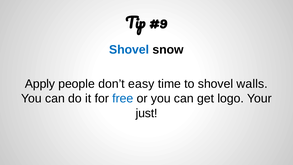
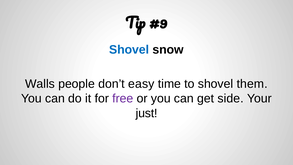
Apply: Apply -> Walls
walls: walls -> them
free colour: blue -> purple
logo: logo -> side
